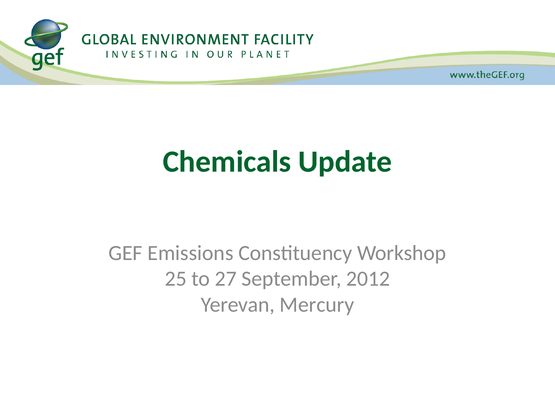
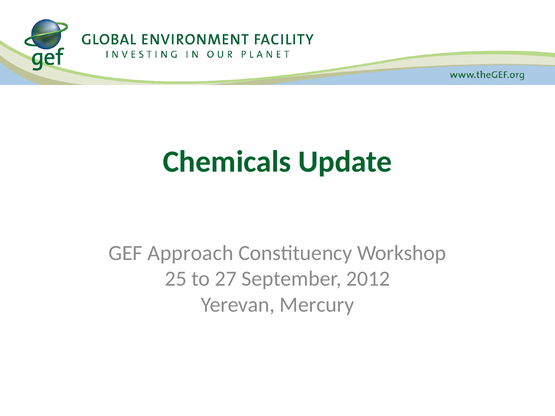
Emissions: Emissions -> Approach
